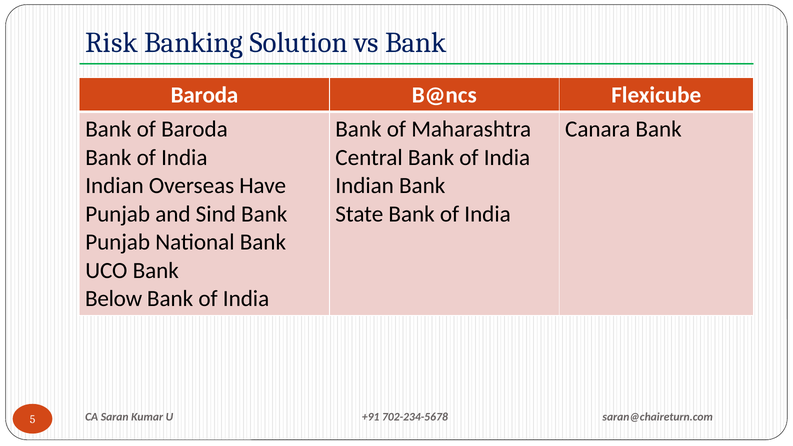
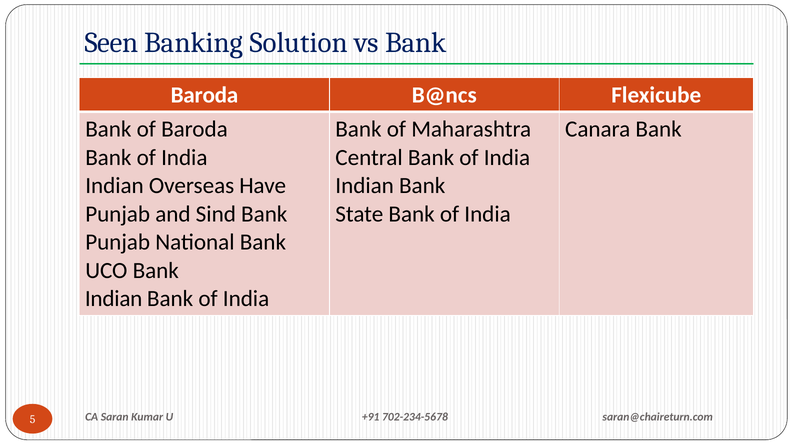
Risk: Risk -> Seen
Below at (114, 299): Below -> Indian
